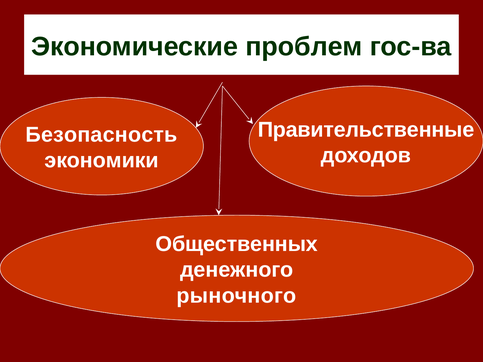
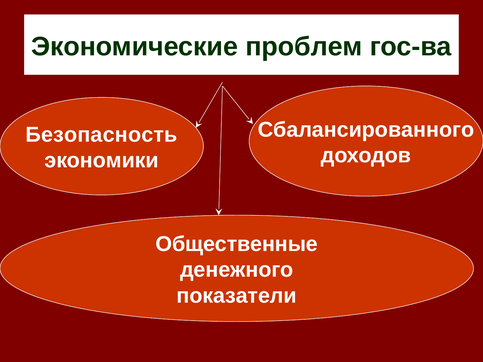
Правительственные: Правительственные -> Сбалансированного
Общественных: Общественных -> Общественные
рыночного: рыночного -> показатели
